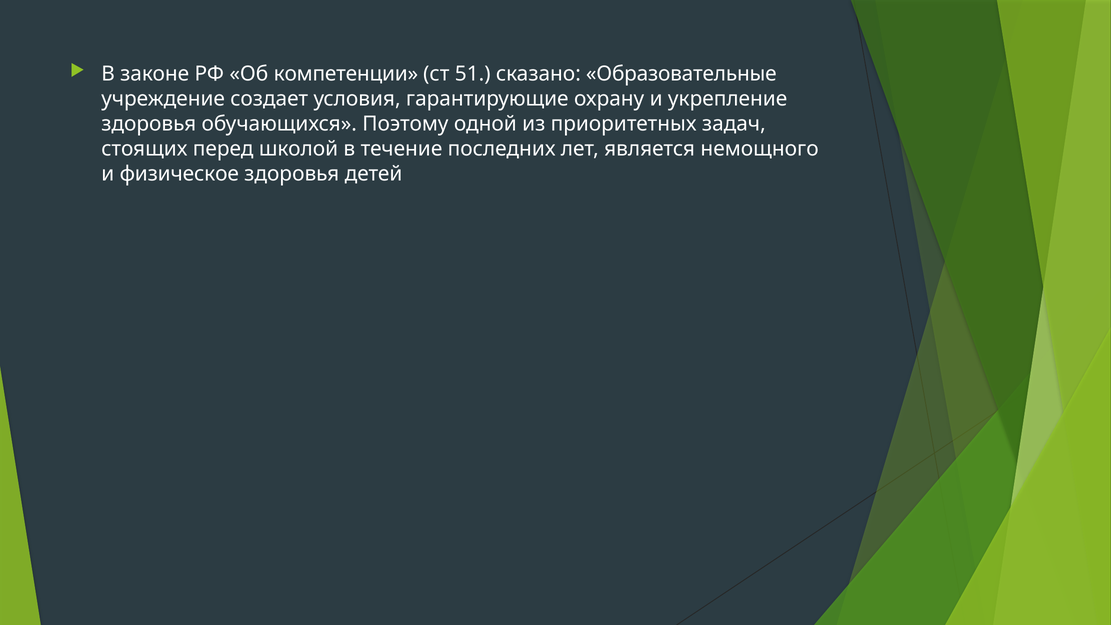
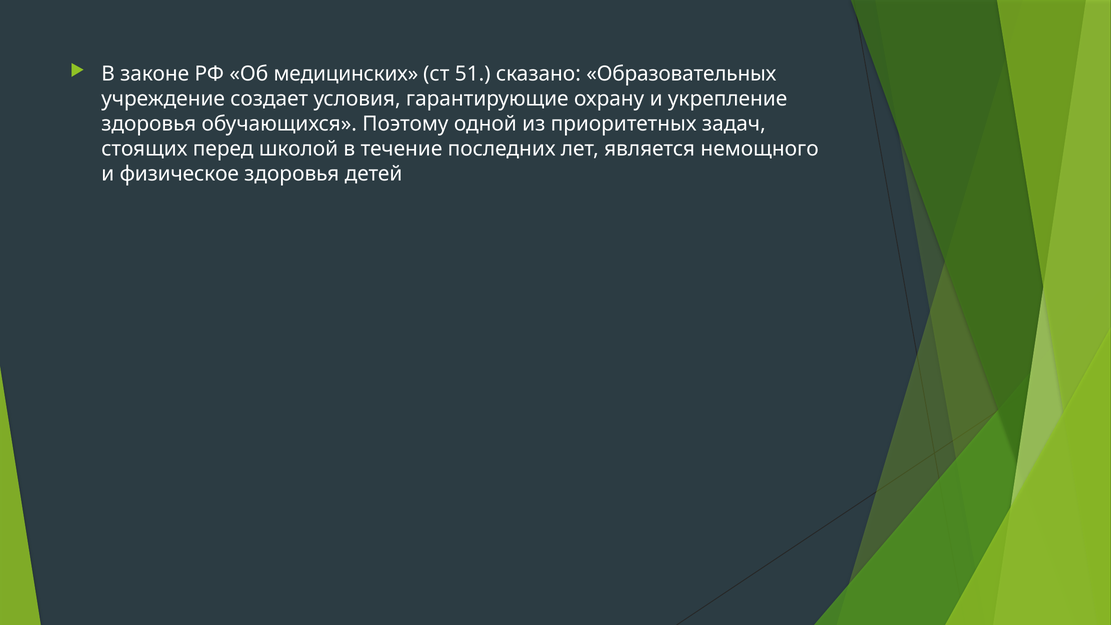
компетенции: компетенции -> медицинских
Образовательные: Образовательные -> Образовательных
